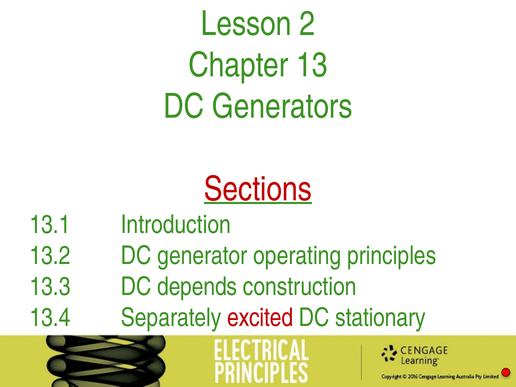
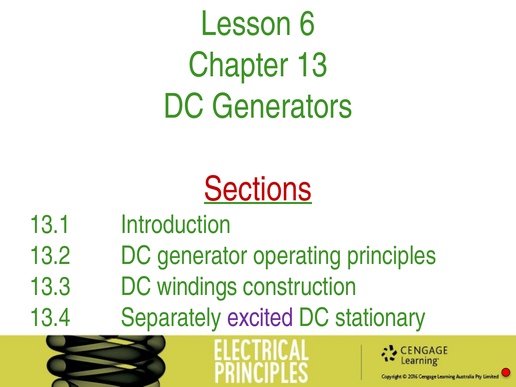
2: 2 -> 6
depends: depends -> windings
excited colour: red -> purple
